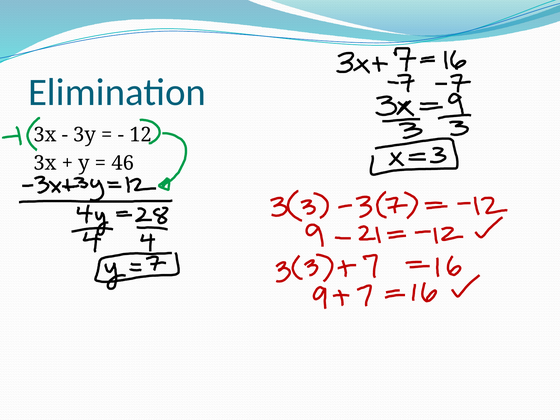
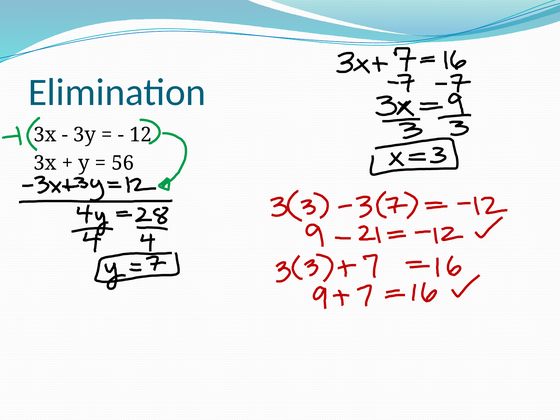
46: 46 -> 56
